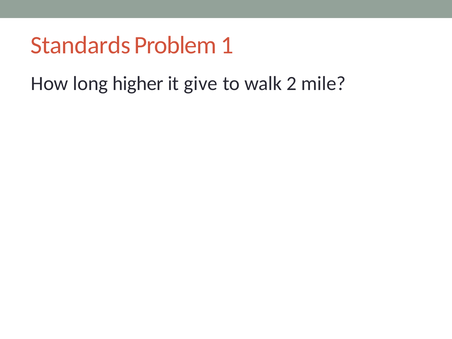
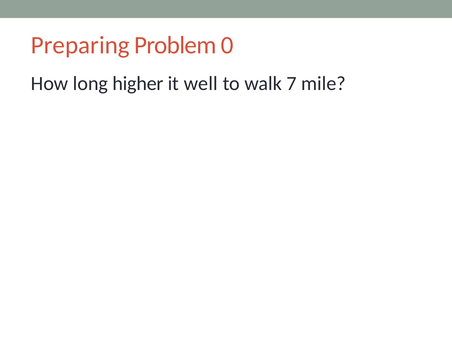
Standards: Standards -> Preparing
1: 1 -> 0
give: give -> well
2: 2 -> 7
